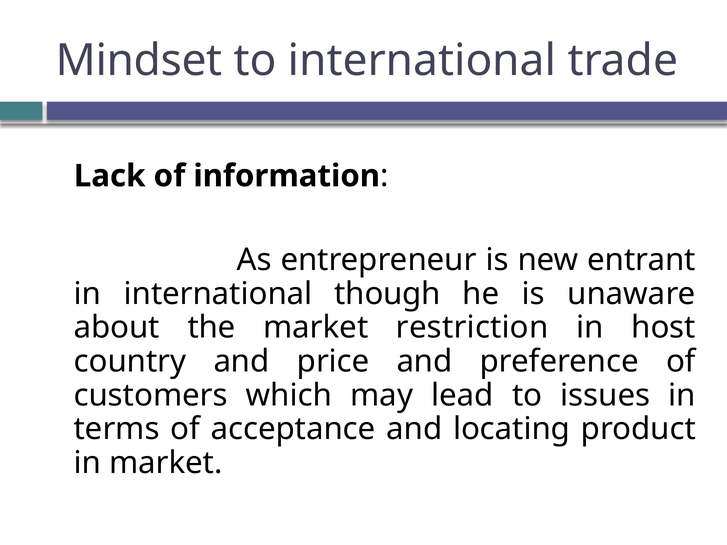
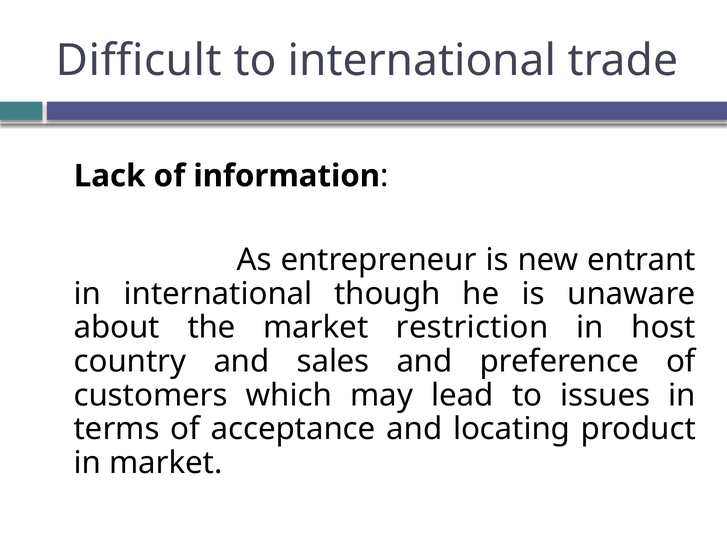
Mindset: Mindset -> Difficult
price: price -> sales
